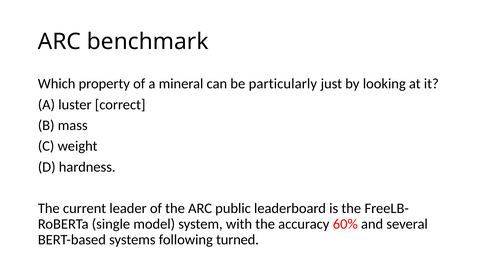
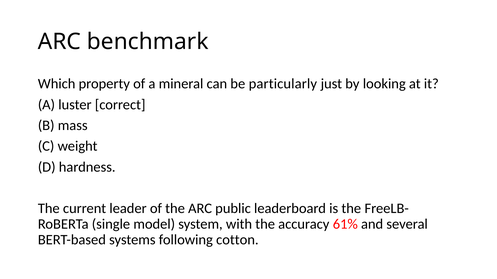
60%: 60% -> 61%
turned: turned -> cotton
